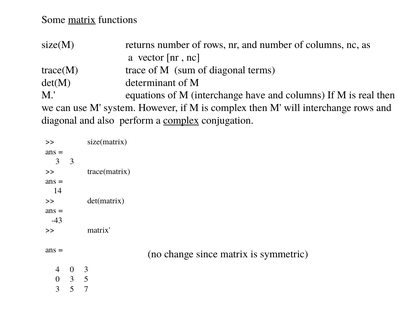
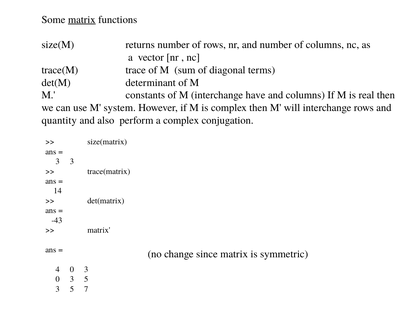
equations: equations -> constants
diagonal at (59, 120): diagonal -> quantity
complex at (181, 120) underline: present -> none
